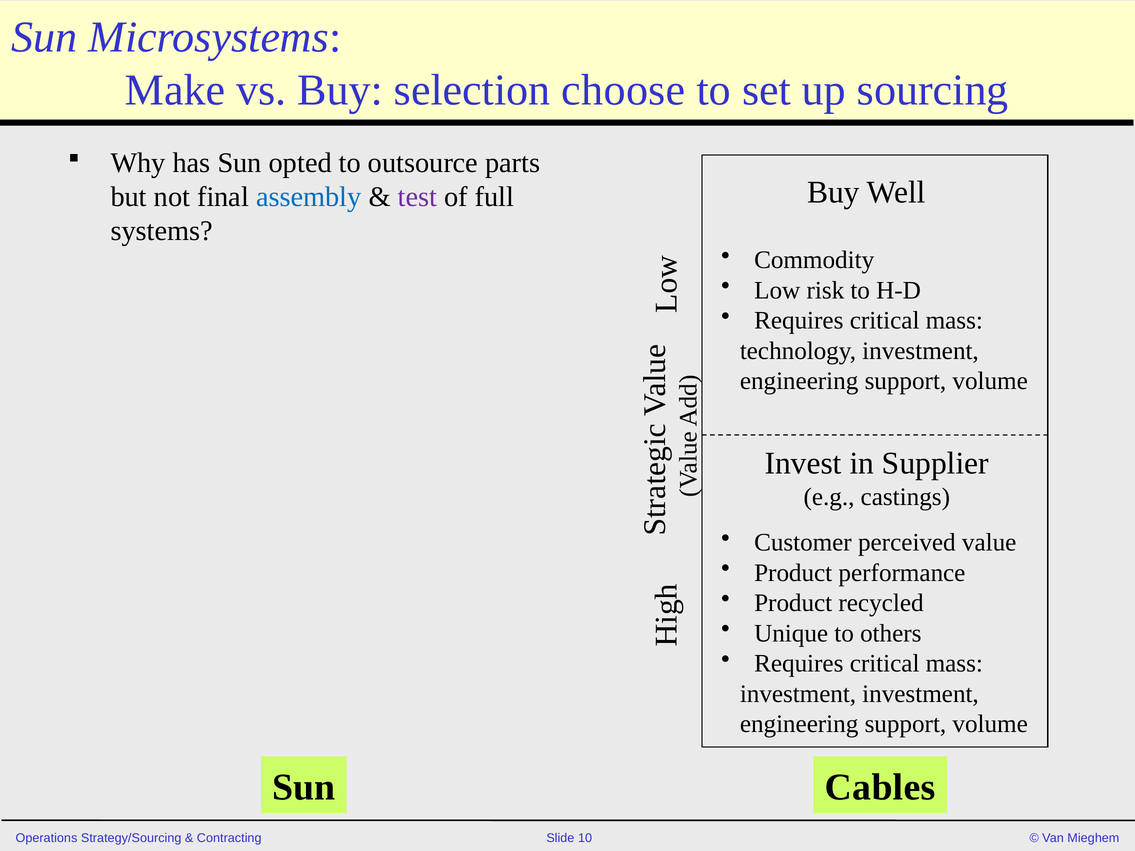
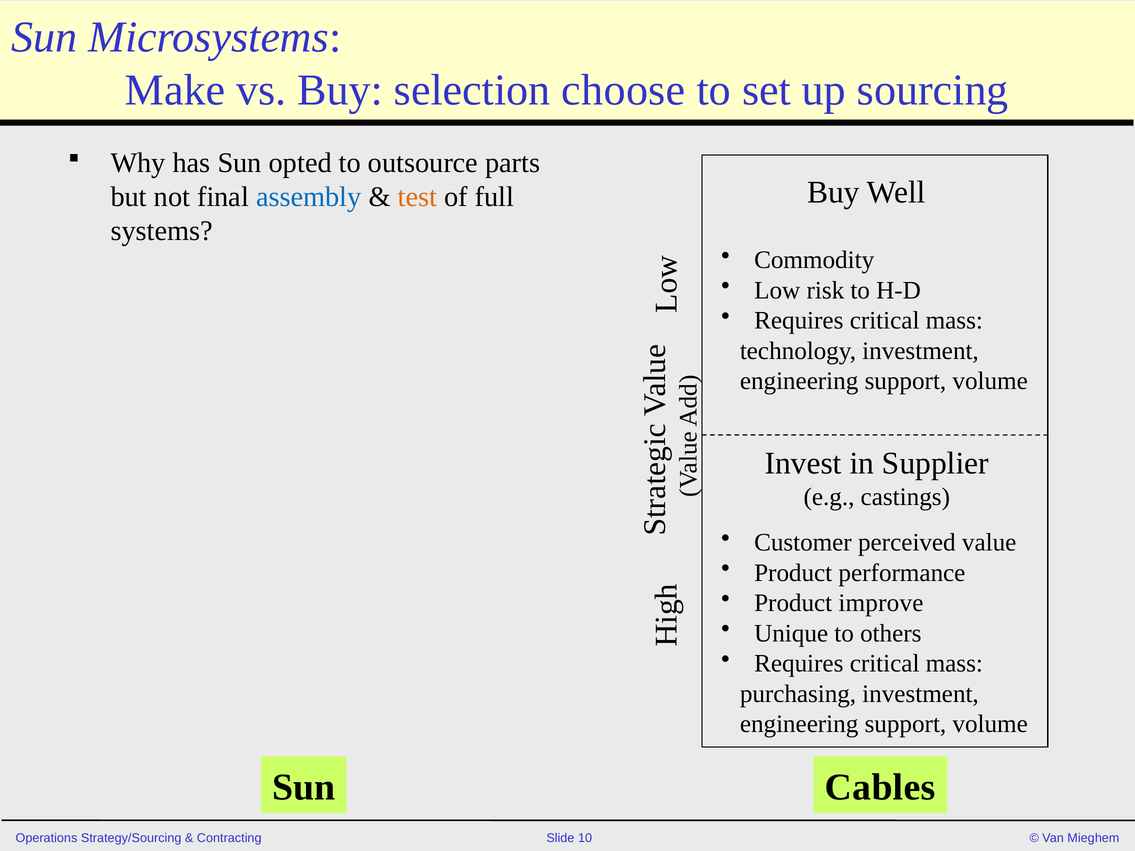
test colour: purple -> orange
recycled: recycled -> improve
investment at (798, 694): investment -> purchasing
